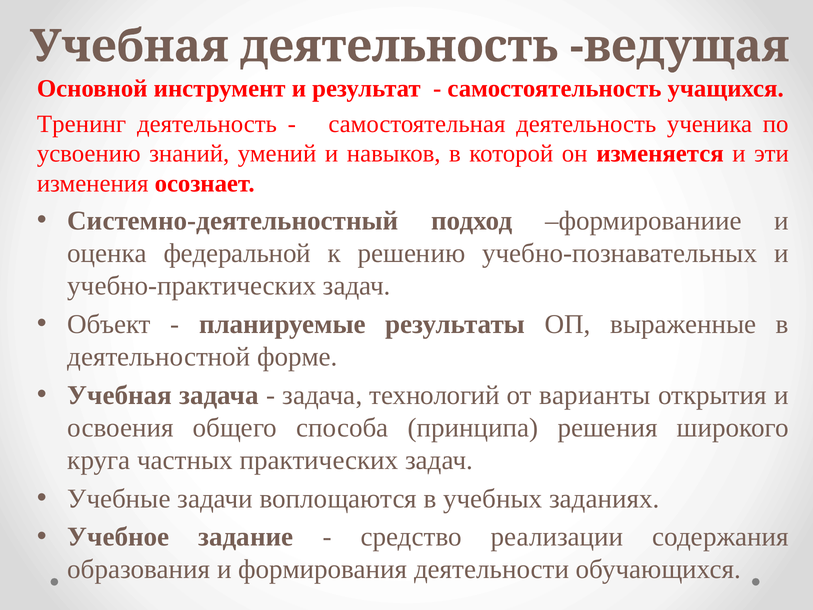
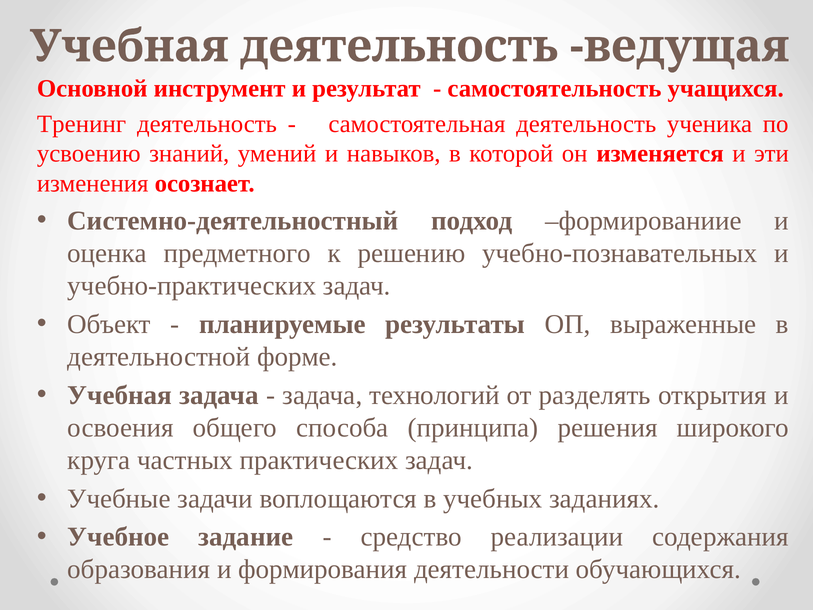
федеральной: федеральной -> предметного
варианты: варианты -> разделять
